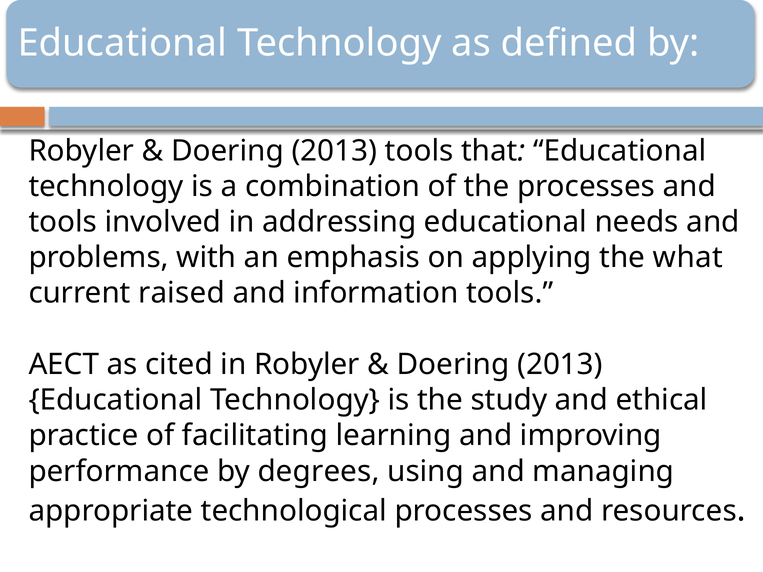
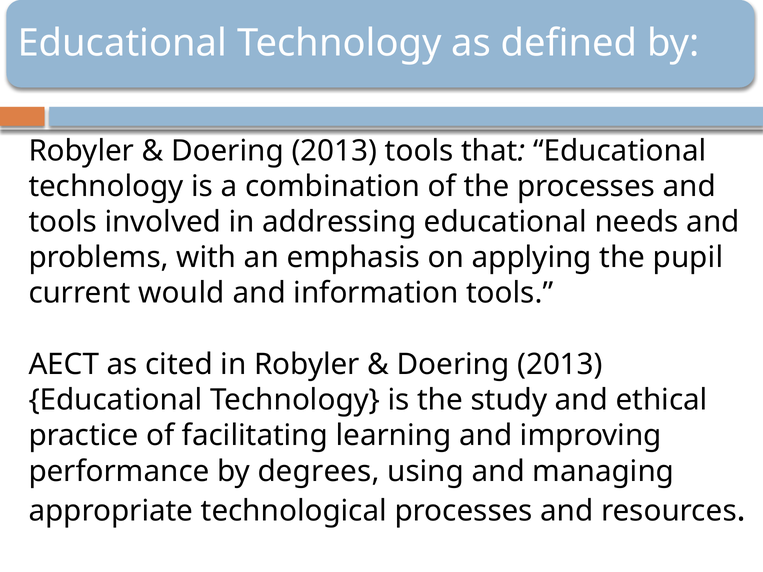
what: what -> pupil
raised: raised -> would
